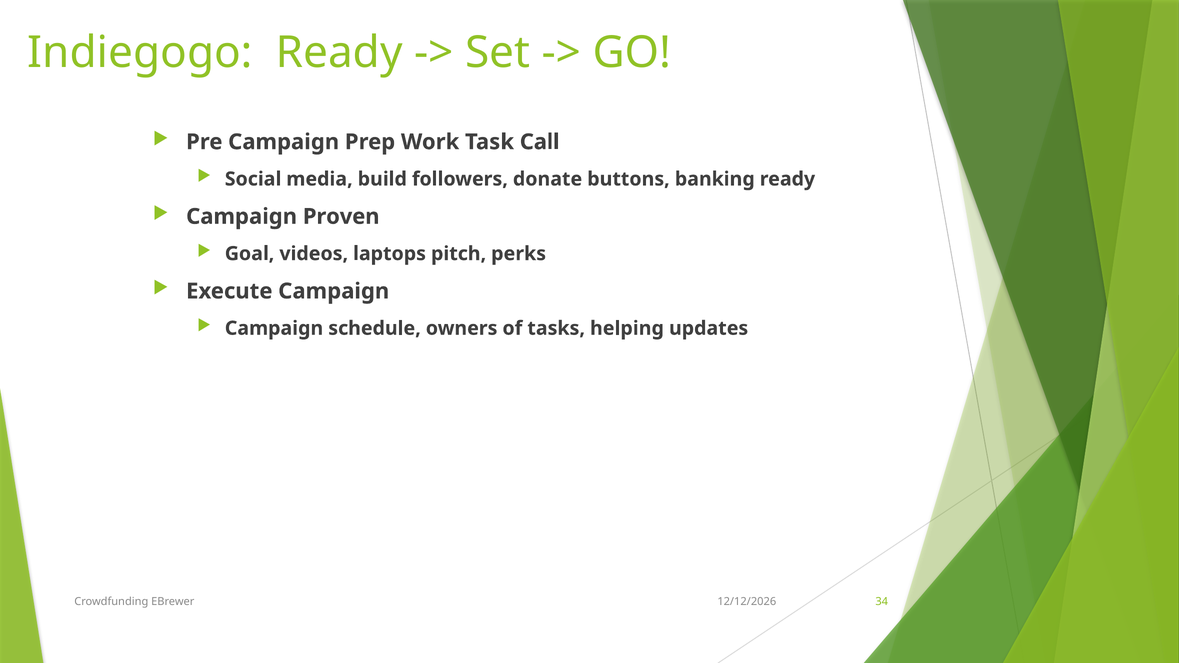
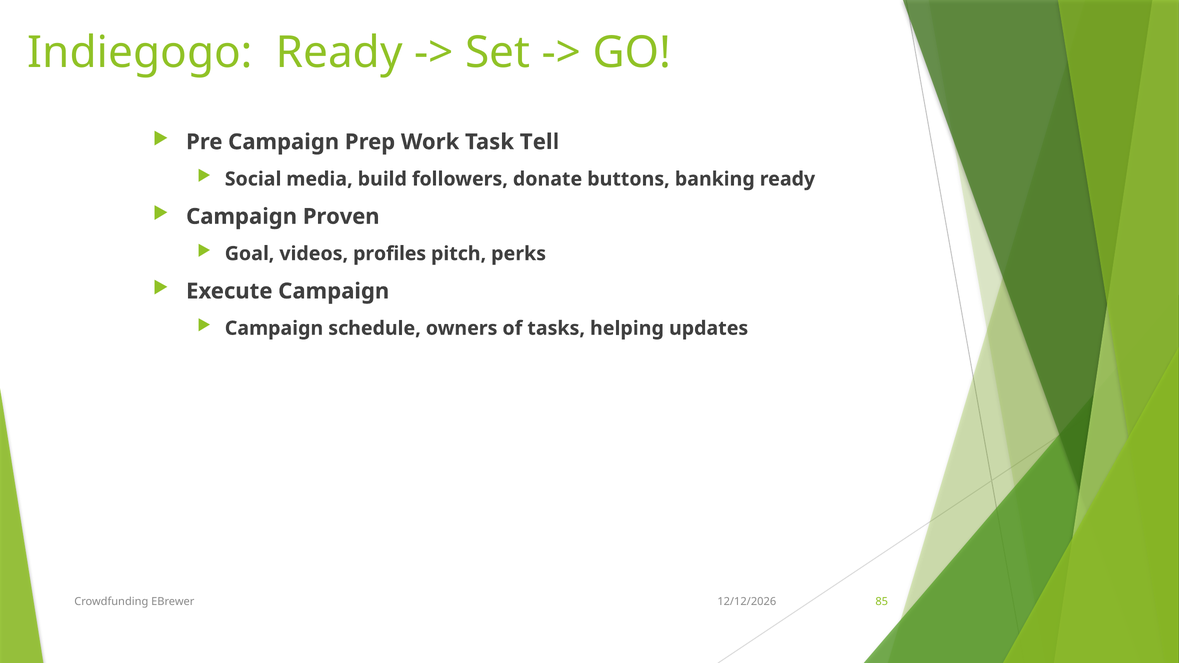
Call: Call -> Tell
laptops: laptops -> profiles
34: 34 -> 85
